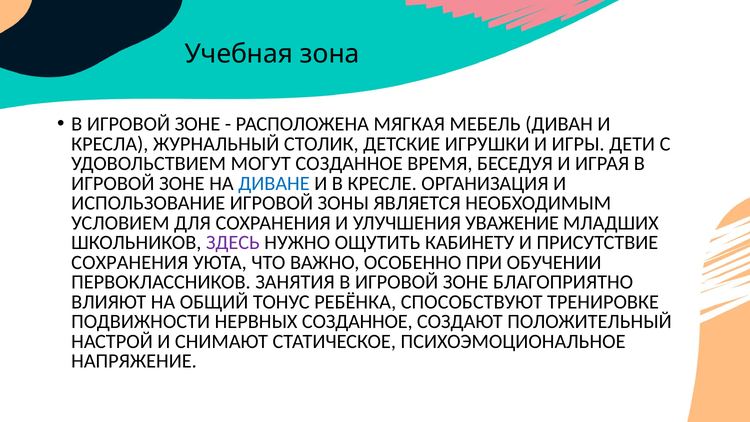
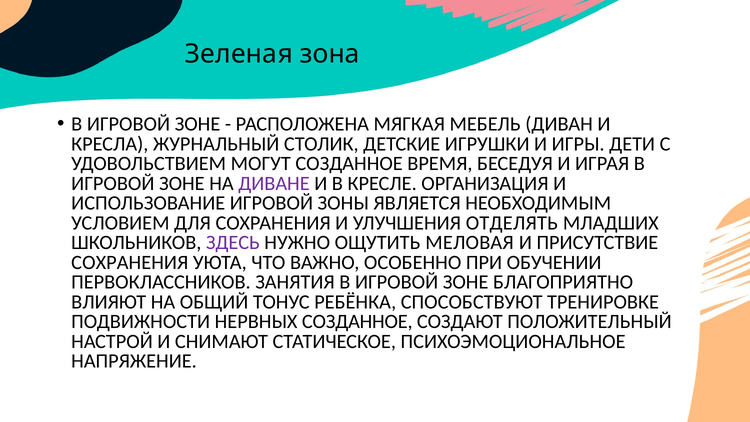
Учебная: Учебная -> Зеленая
ДИВАНЕ colour: blue -> purple
УВАЖЕНИЕ: УВАЖЕНИЕ -> ОТДЕЛЯТЬ
КАБИНЕТУ: КАБИНЕТУ -> МЕЛОВАЯ
